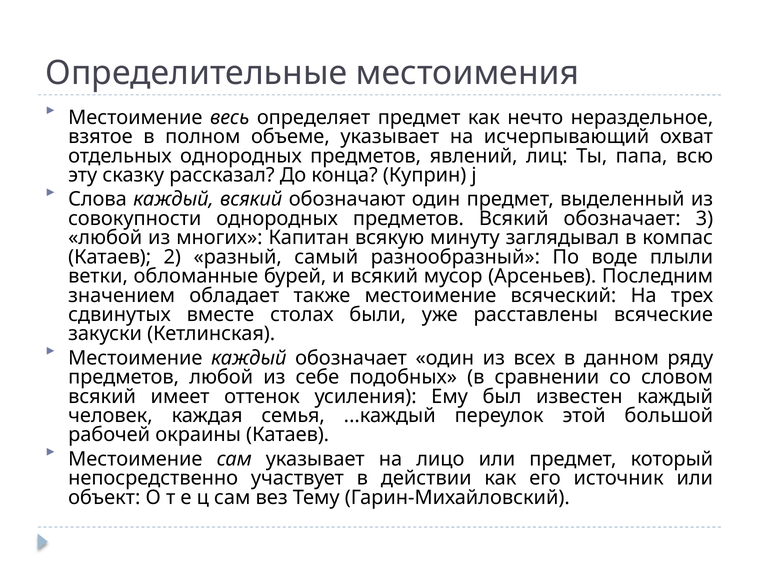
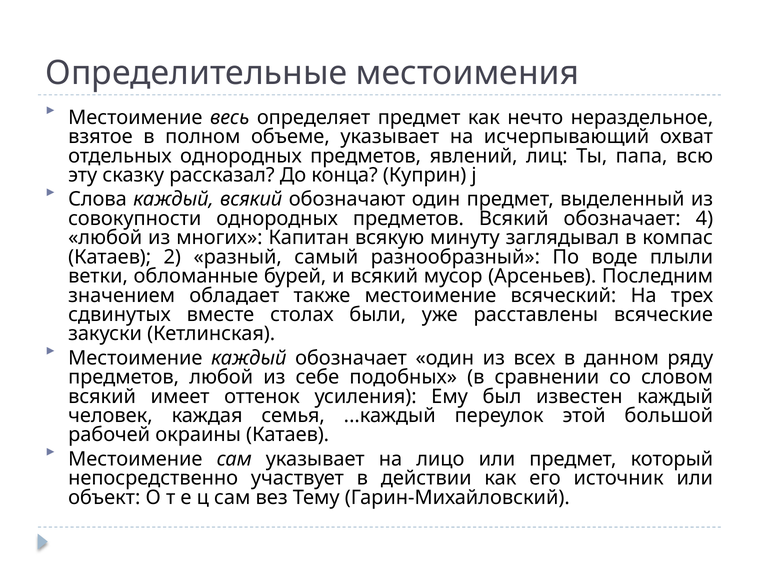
3: 3 -> 4
